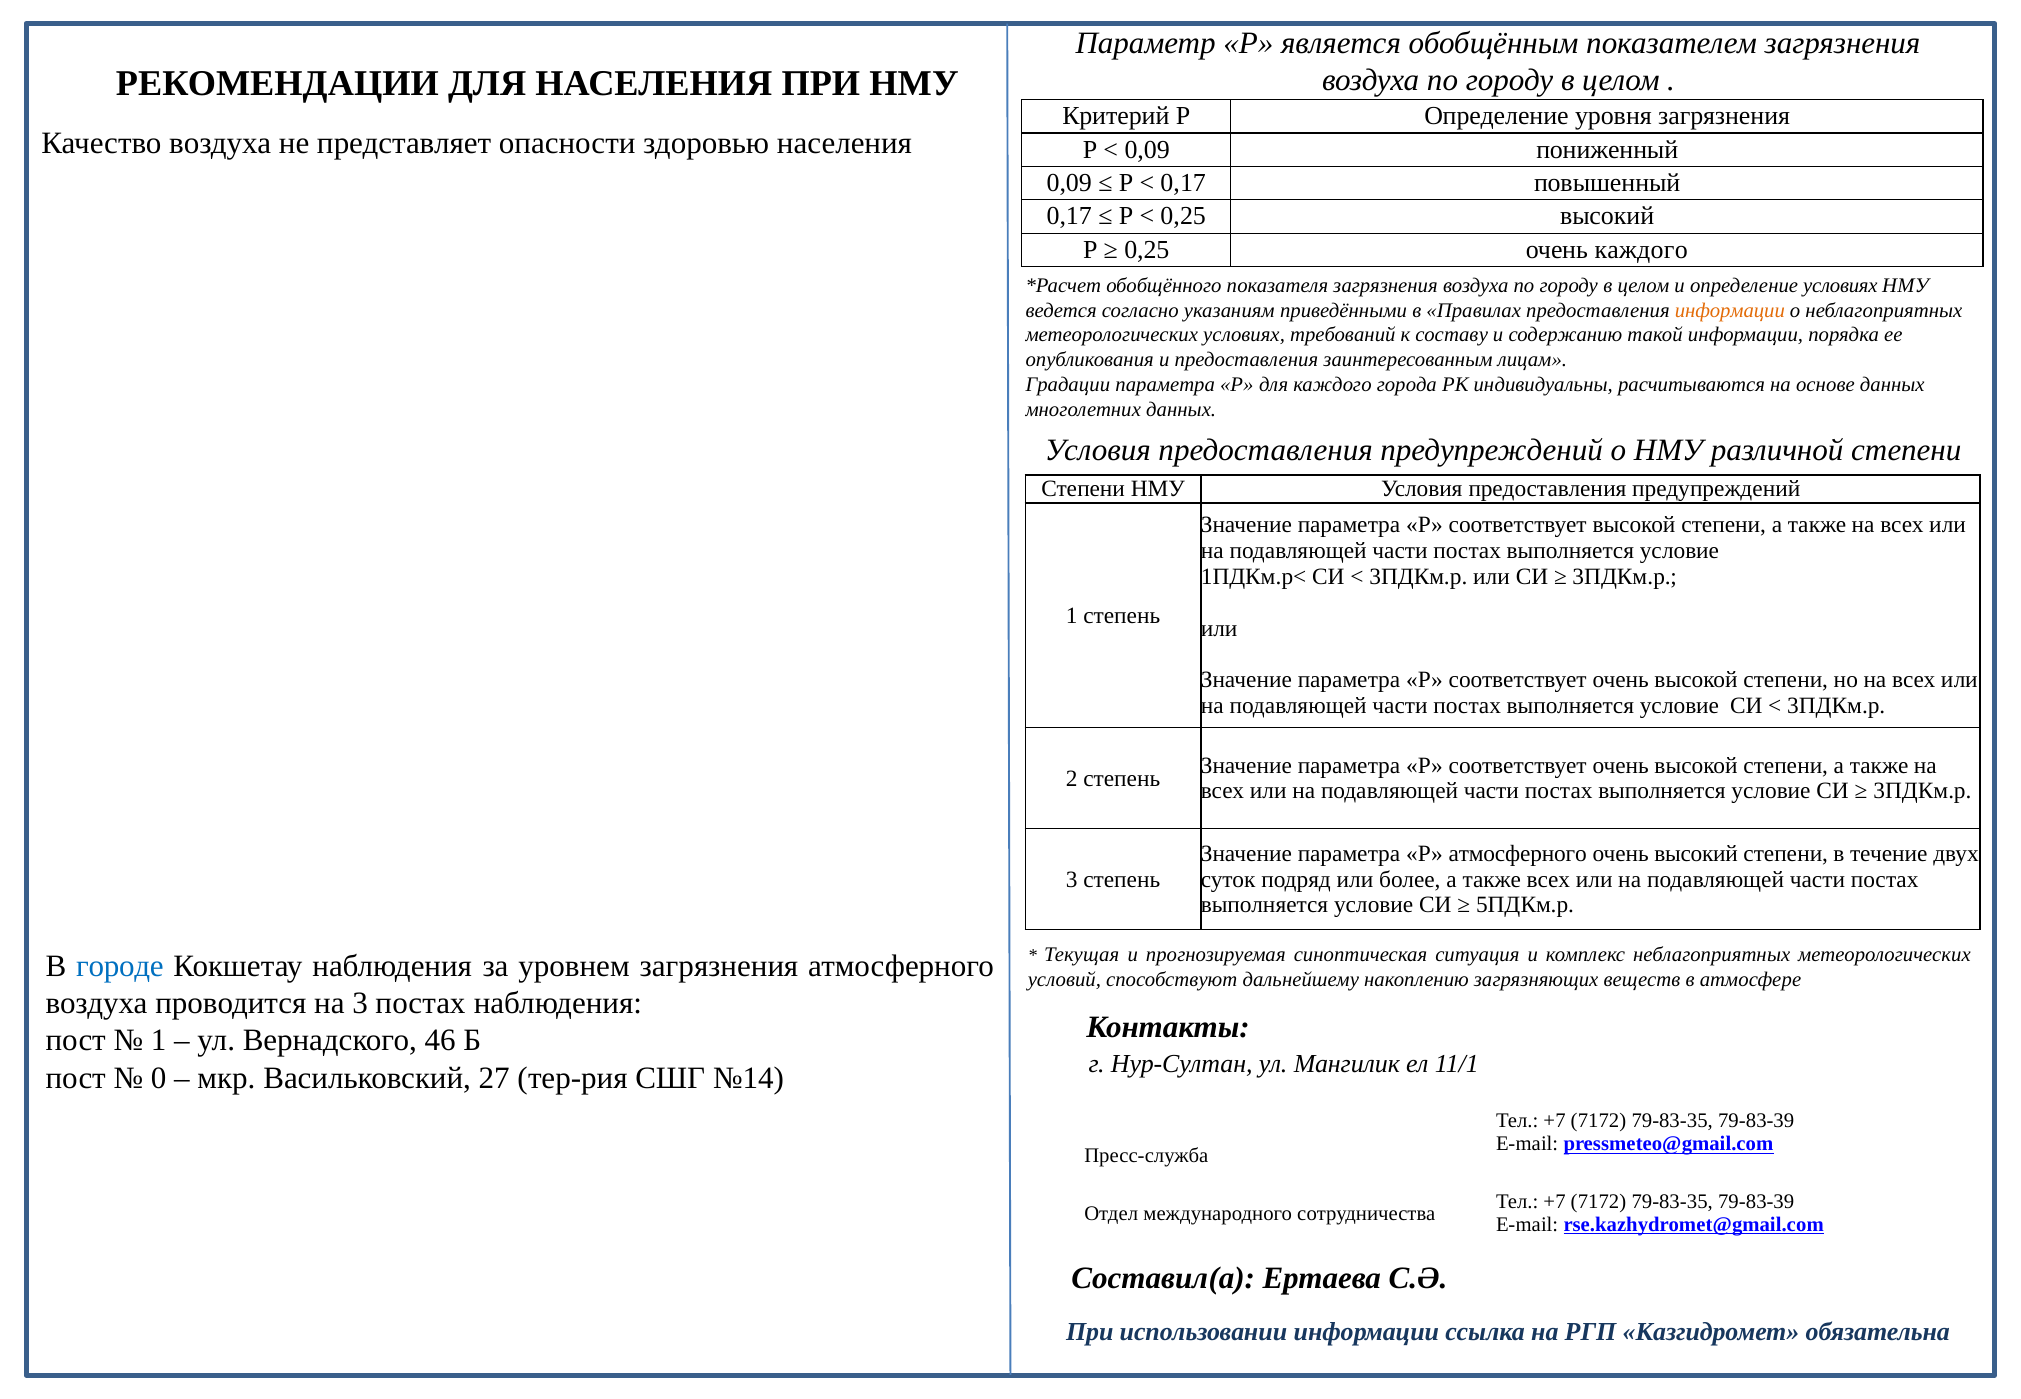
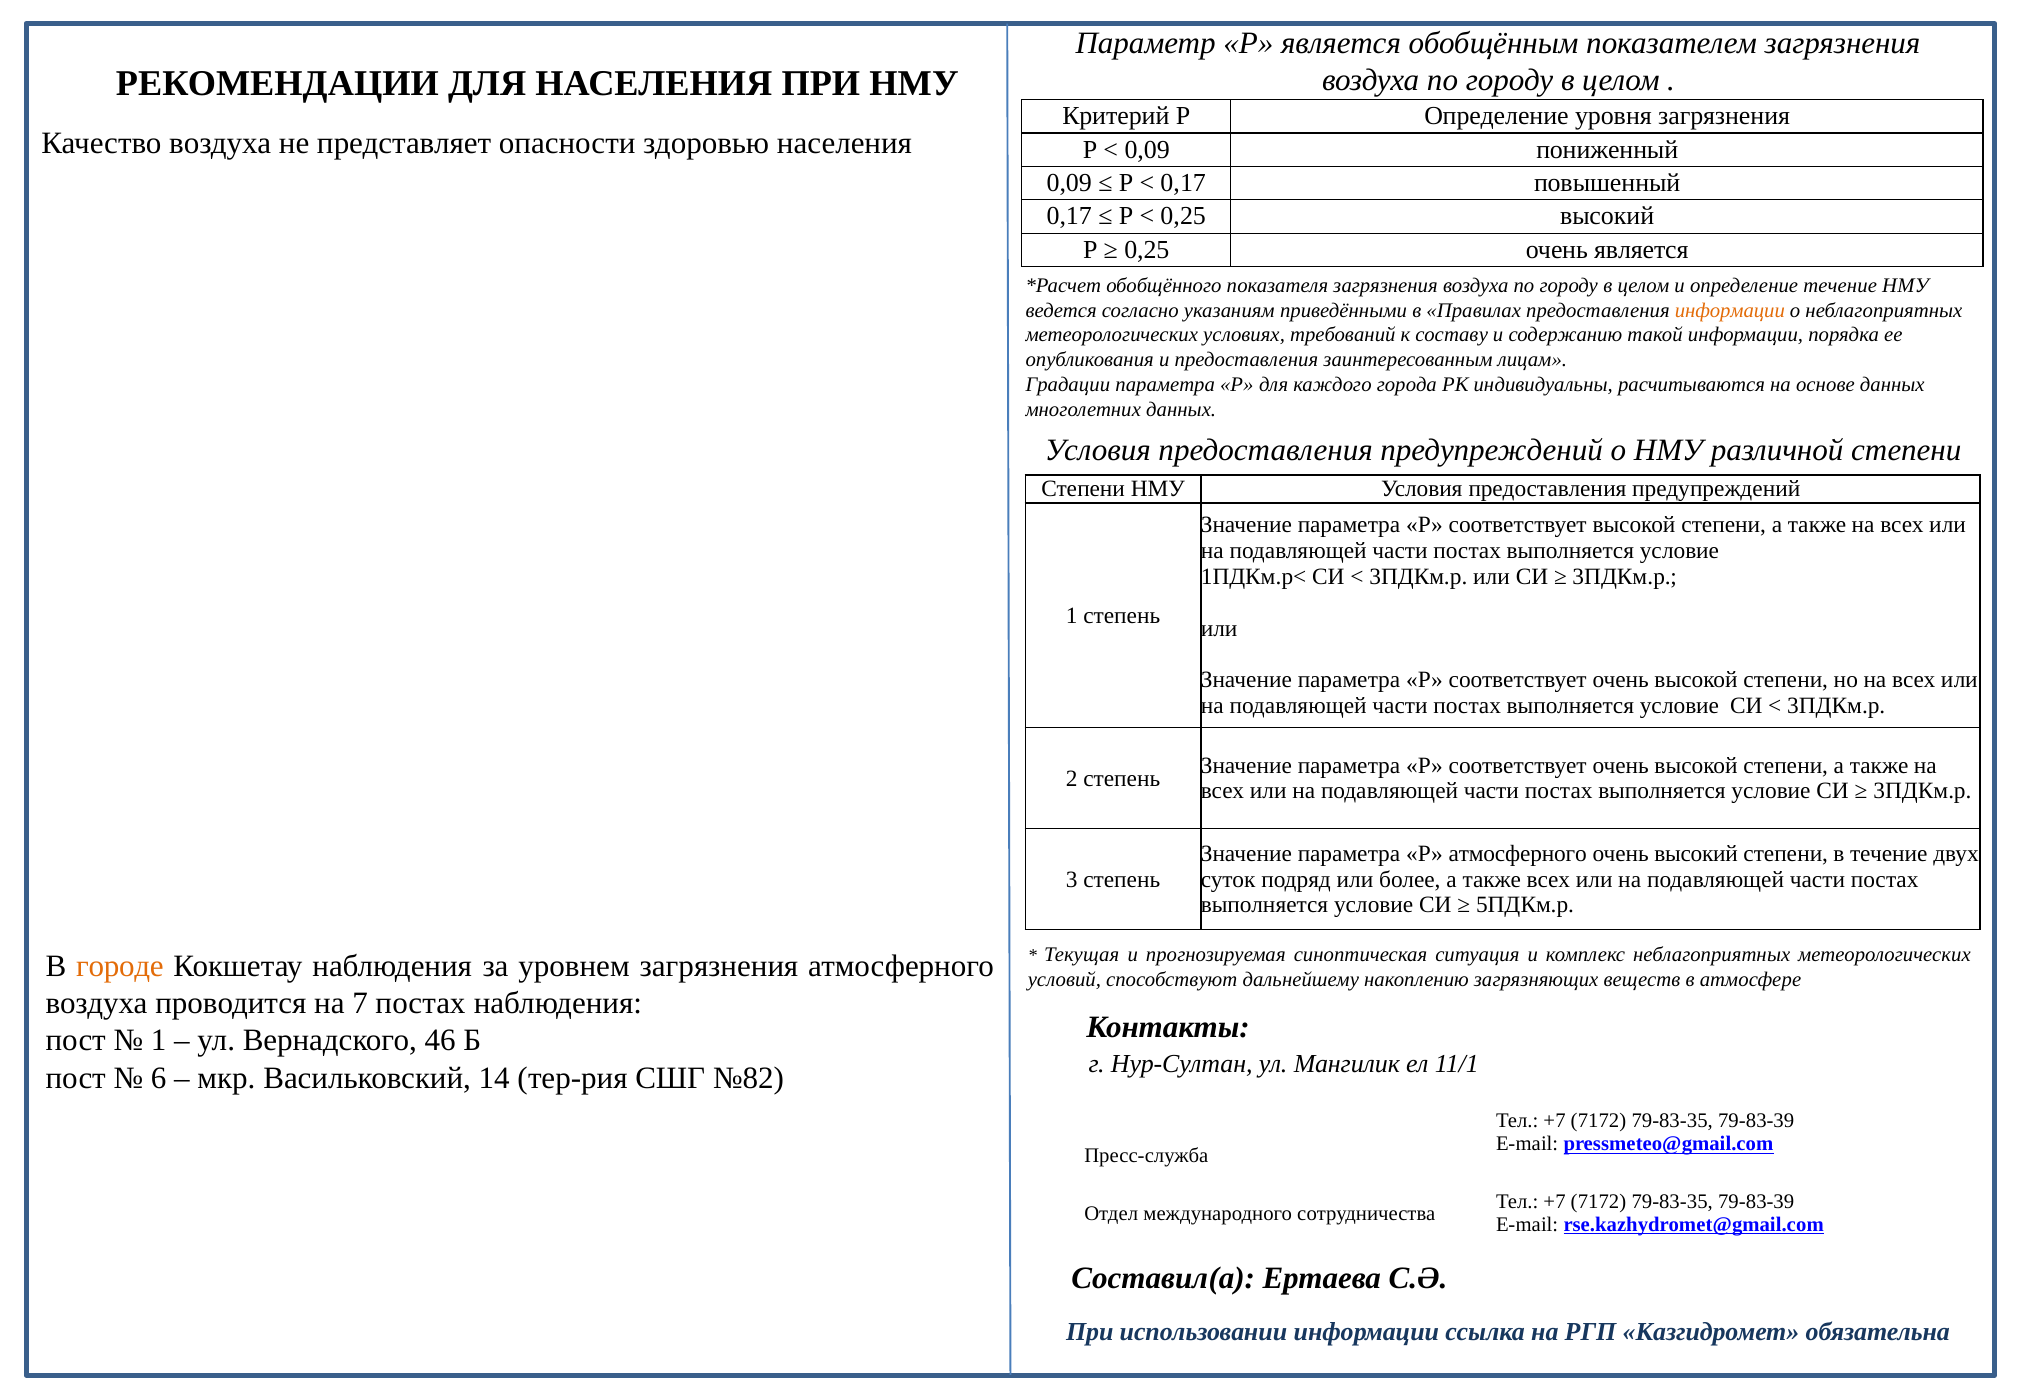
очень каждого: каждого -> является
определение условиях: условиях -> течение
городе colour: blue -> orange
на 3: 3 -> 7
0: 0 -> 6
27: 27 -> 14
№14: №14 -> №82
